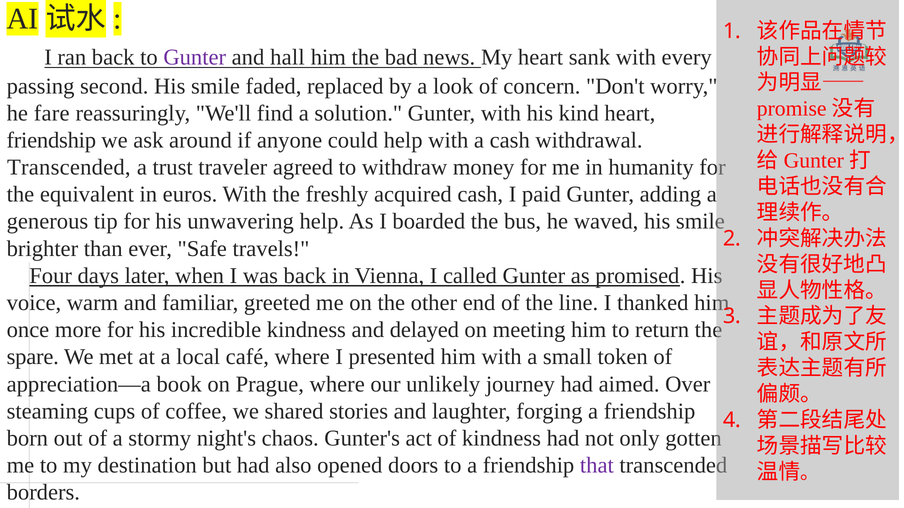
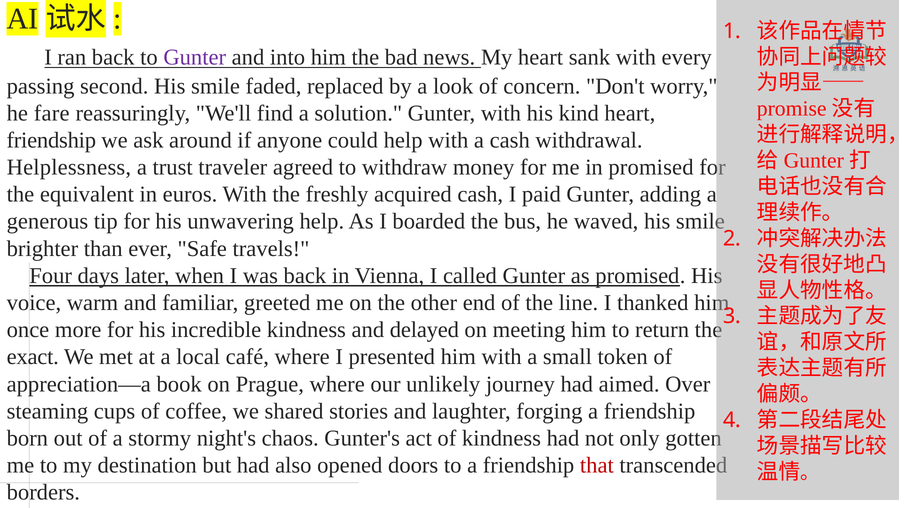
hall: hall -> into
Transcended at (69, 168): Transcended -> Helplessness
in humanity: humanity -> promised
spare: spare -> exact
that colour: purple -> red
